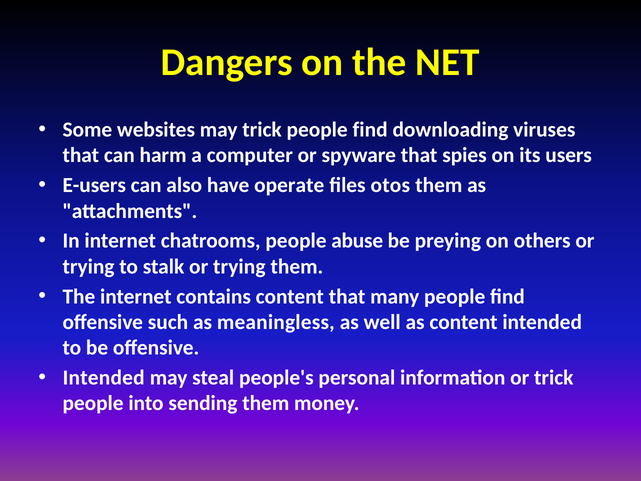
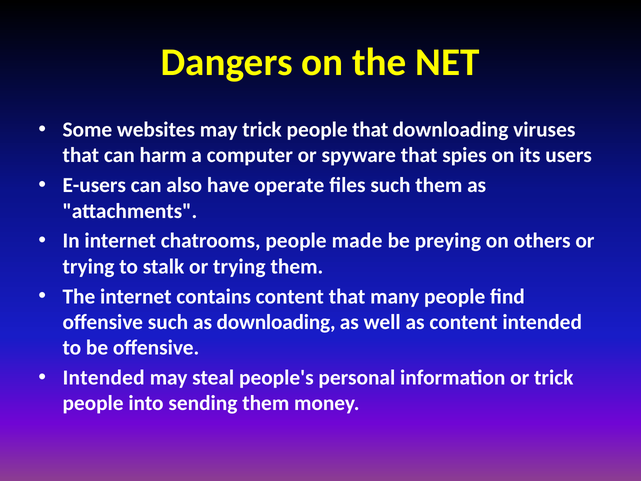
trick people find: find -> that
files otos: otos -> such
abuse: abuse -> made
as meaningless: meaningless -> downloading
